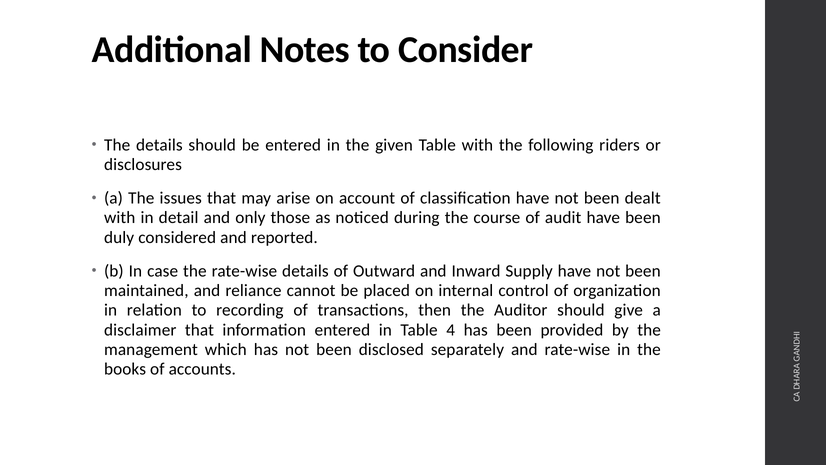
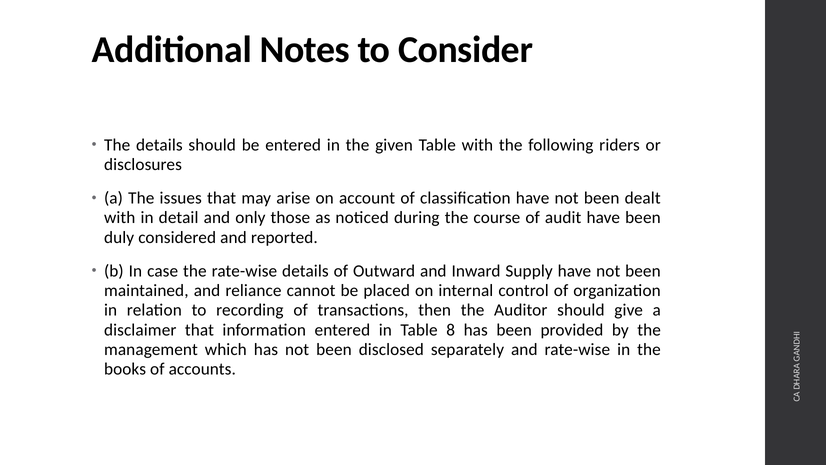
4: 4 -> 8
